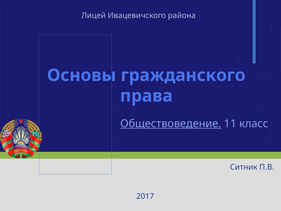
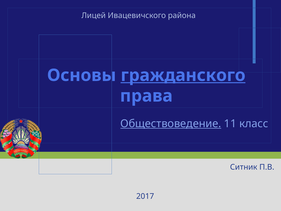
гражданского underline: none -> present
